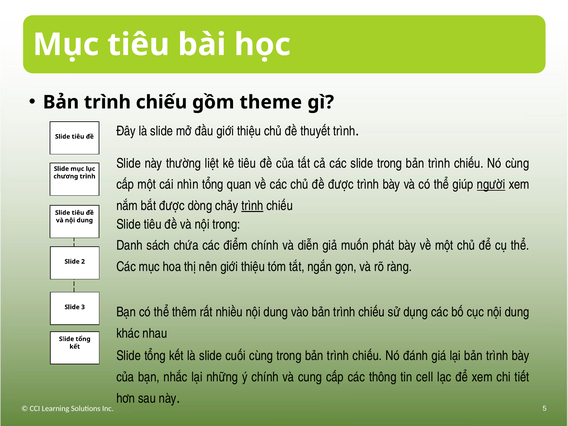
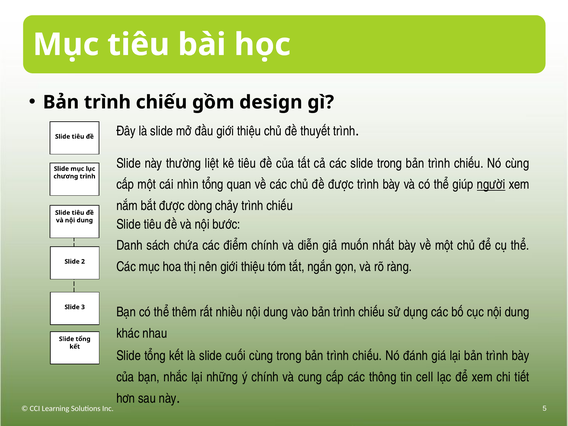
theme: theme -> design
trình at (252, 206) underline: present -> none
nội trong: trong -> bước
phát: phát -> nhất
